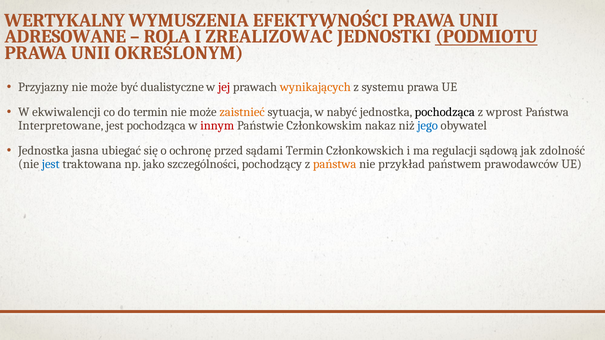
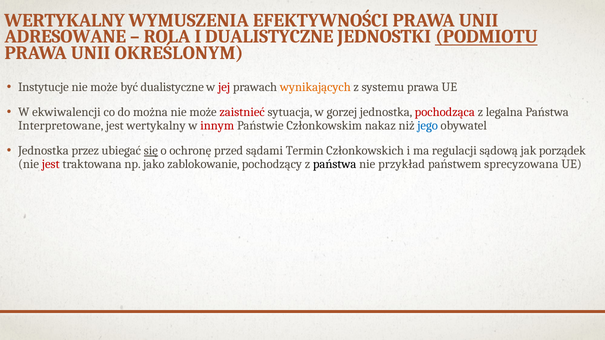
I ZREALIZOWAĆ: ZREALIZOWAĆ -> DUALISTYCZNE
Przyjazny: Przyjazny -> Instytucje
do termin: termin -> można
zaistnieć colour: orange -> red
nabyć: nabyć -> gorzej
pochodząca at (445, 112) colour: black -> red
wprost: wprost -> legalna
jest pochodząca: pochodząca -> wertykalny
jasna: jasna -> przez
się underline: none -> present
zdolność: zdolność -> porządek
jest at (51, 164) colour: blue -> red
szczególności: szczególności -> zablokowanie
państwa at (335, 164) colour: orange -> black
prawodawców: prawodawców -> sprecyzowana
